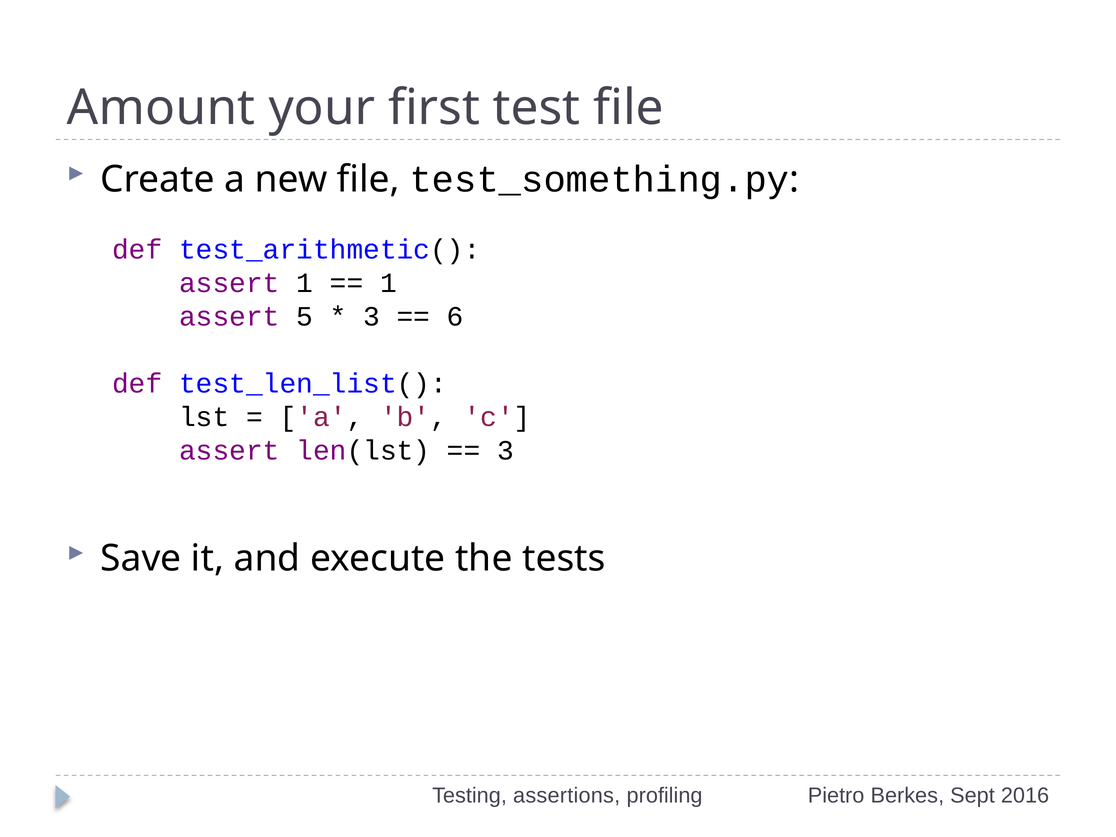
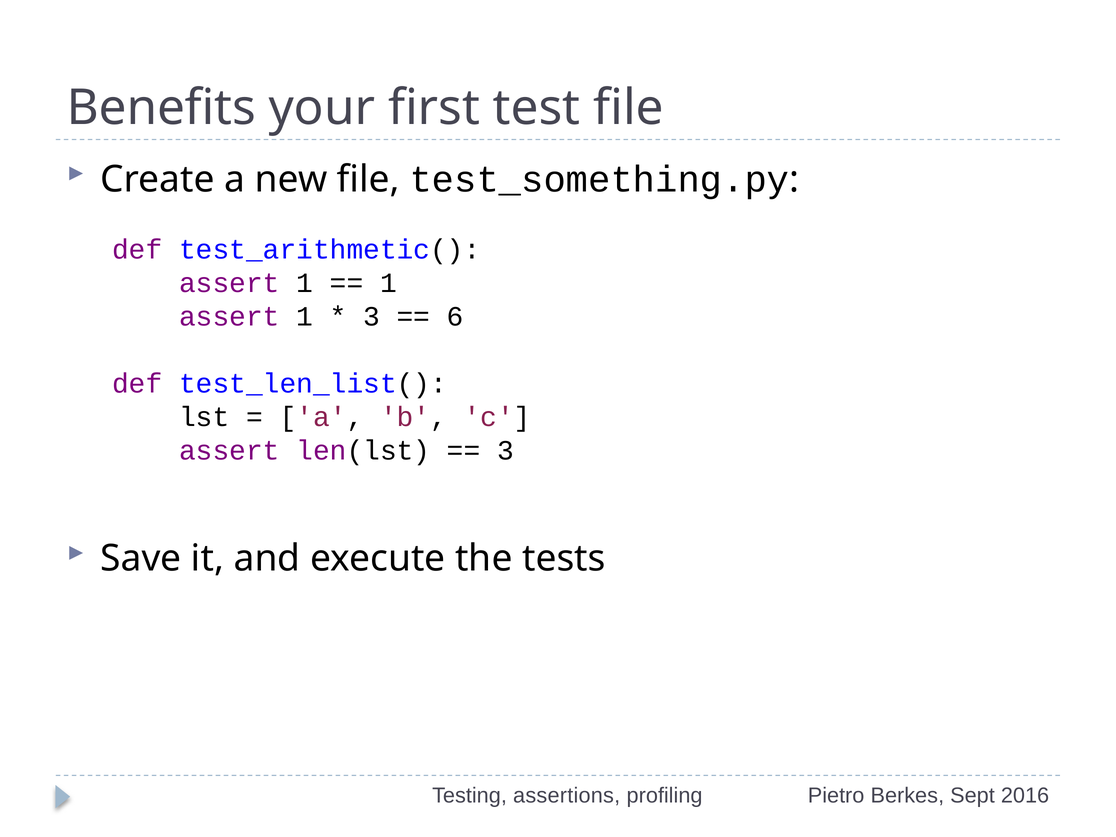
Amount: Amount -> Benefits
5 at (305, 317): 5 -> 1
